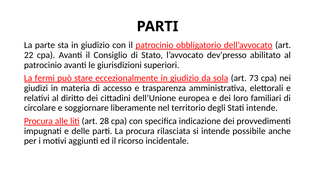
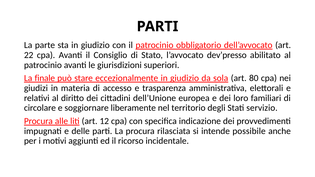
fermi: fermi -> finale
73: 73 -> 80
Stati intende: intende -> servizio
28: 28 -> 12
